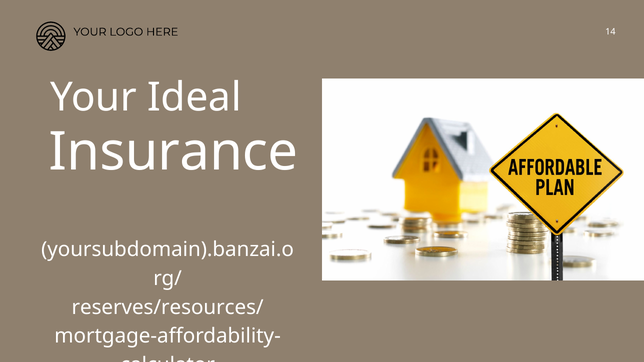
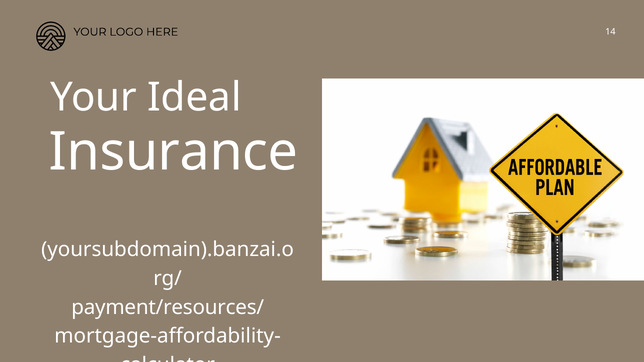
reserves/resources/: reserves/resources/ -> payment/resources/
